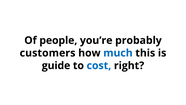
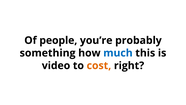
customers: customers -> something
guide: guide -> video
cost colour: blue -> orange
